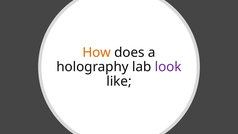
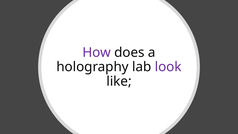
How colour: orange -> purple
